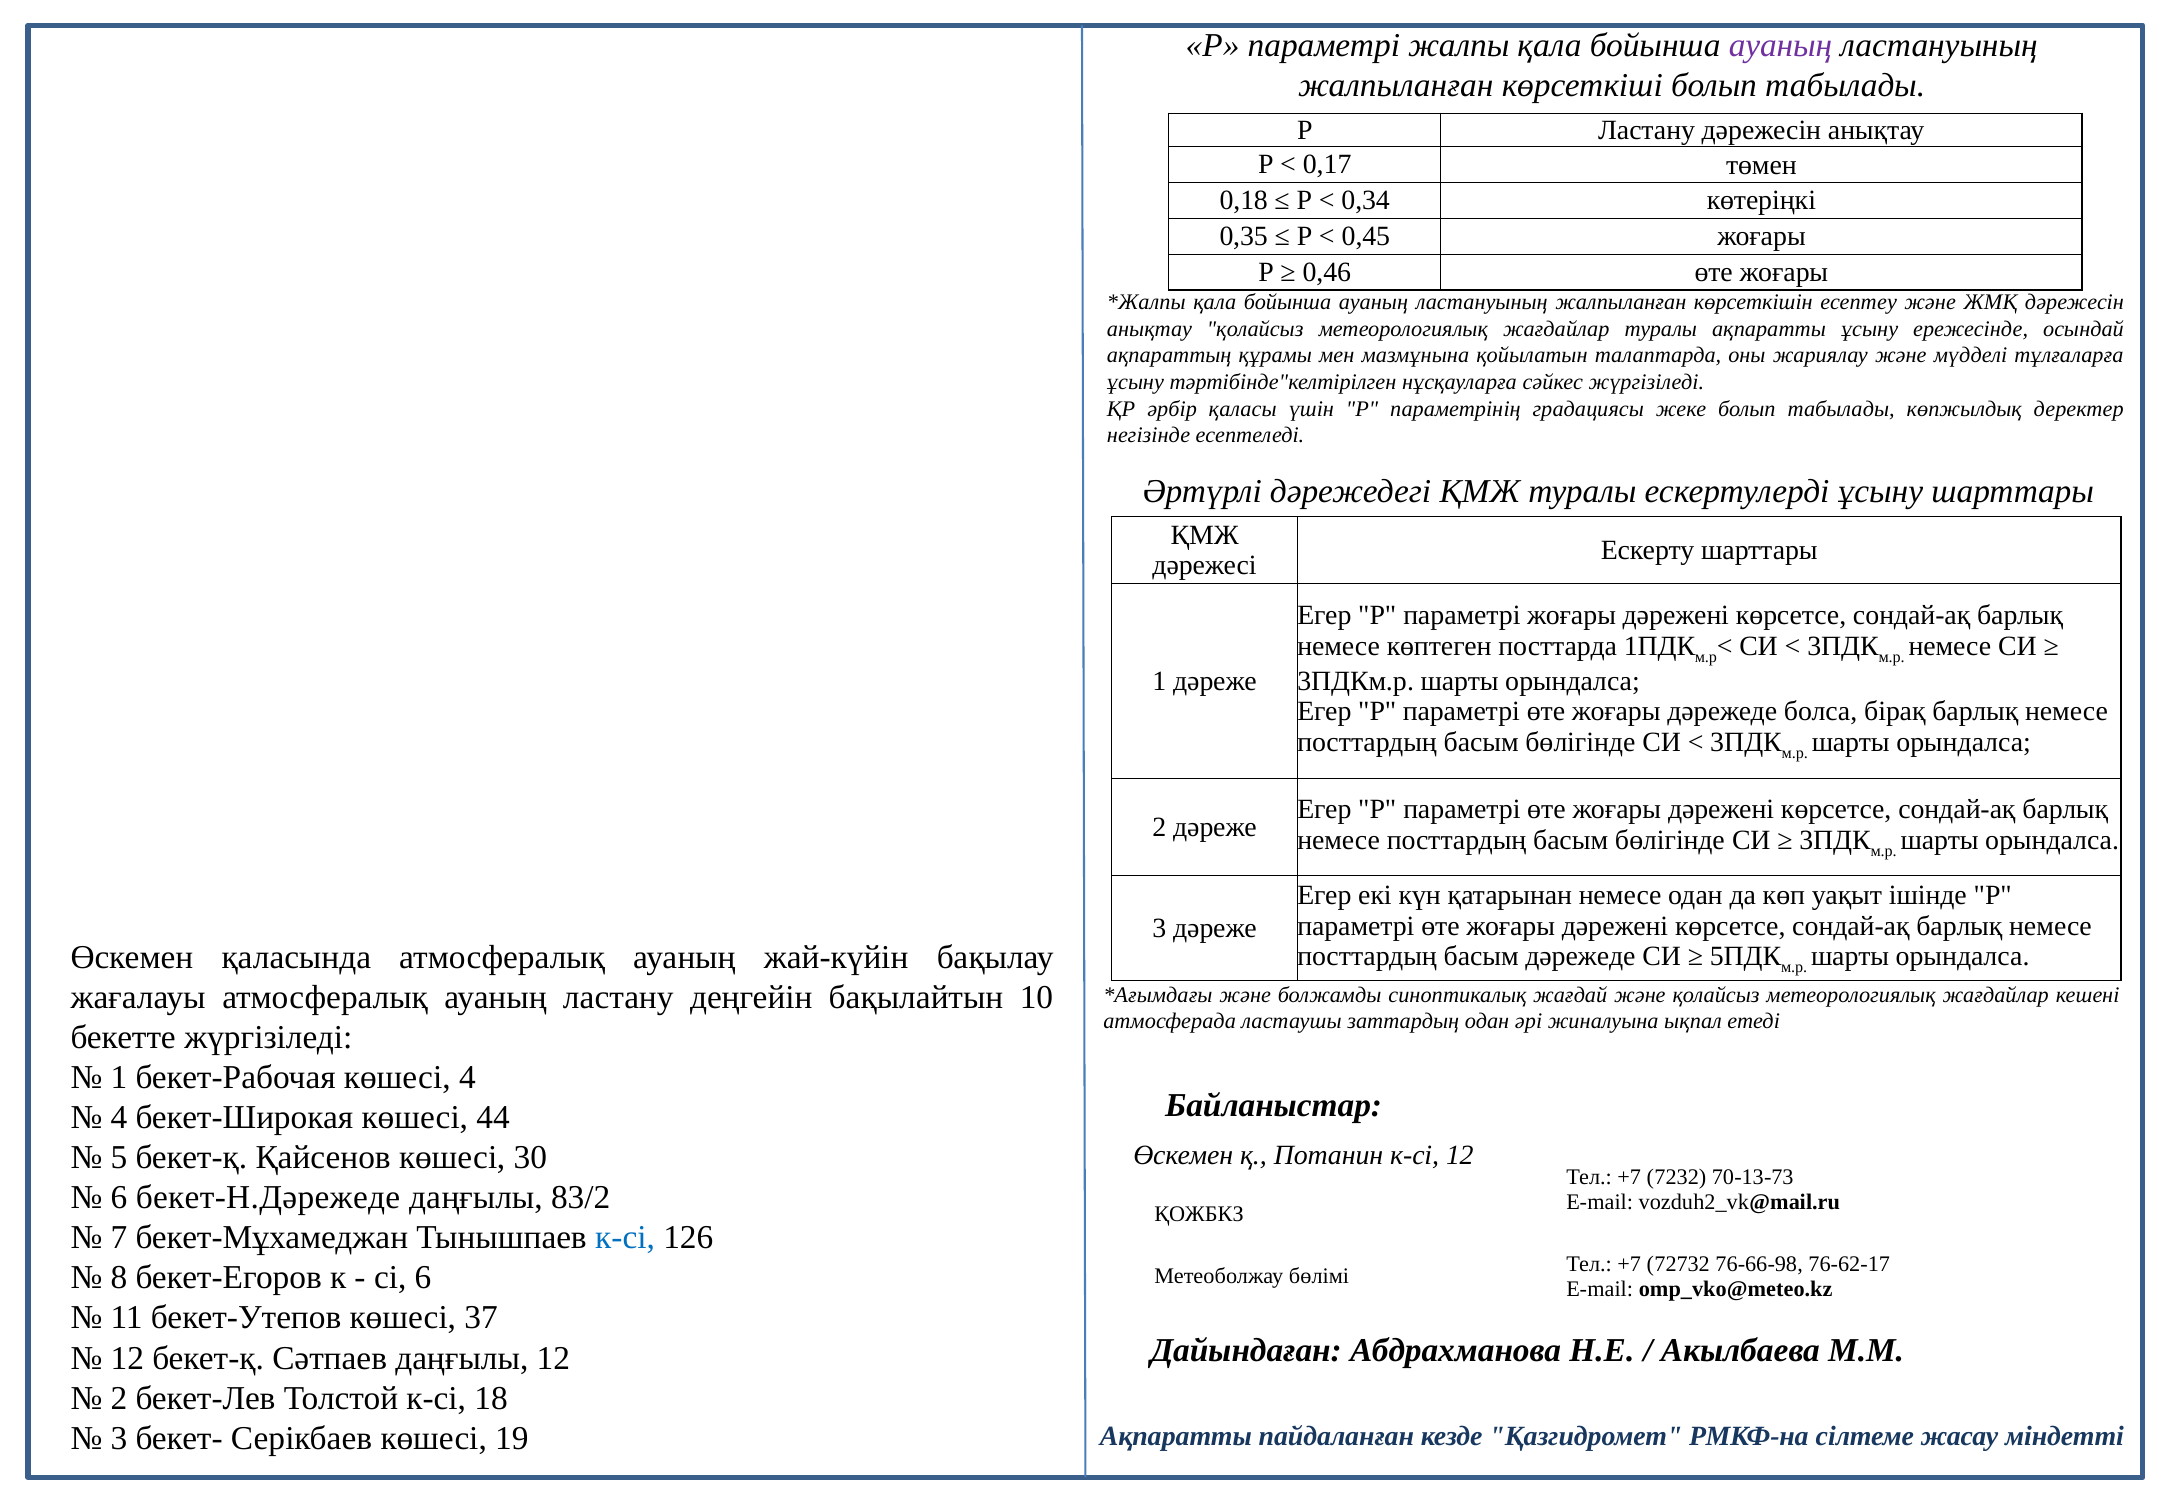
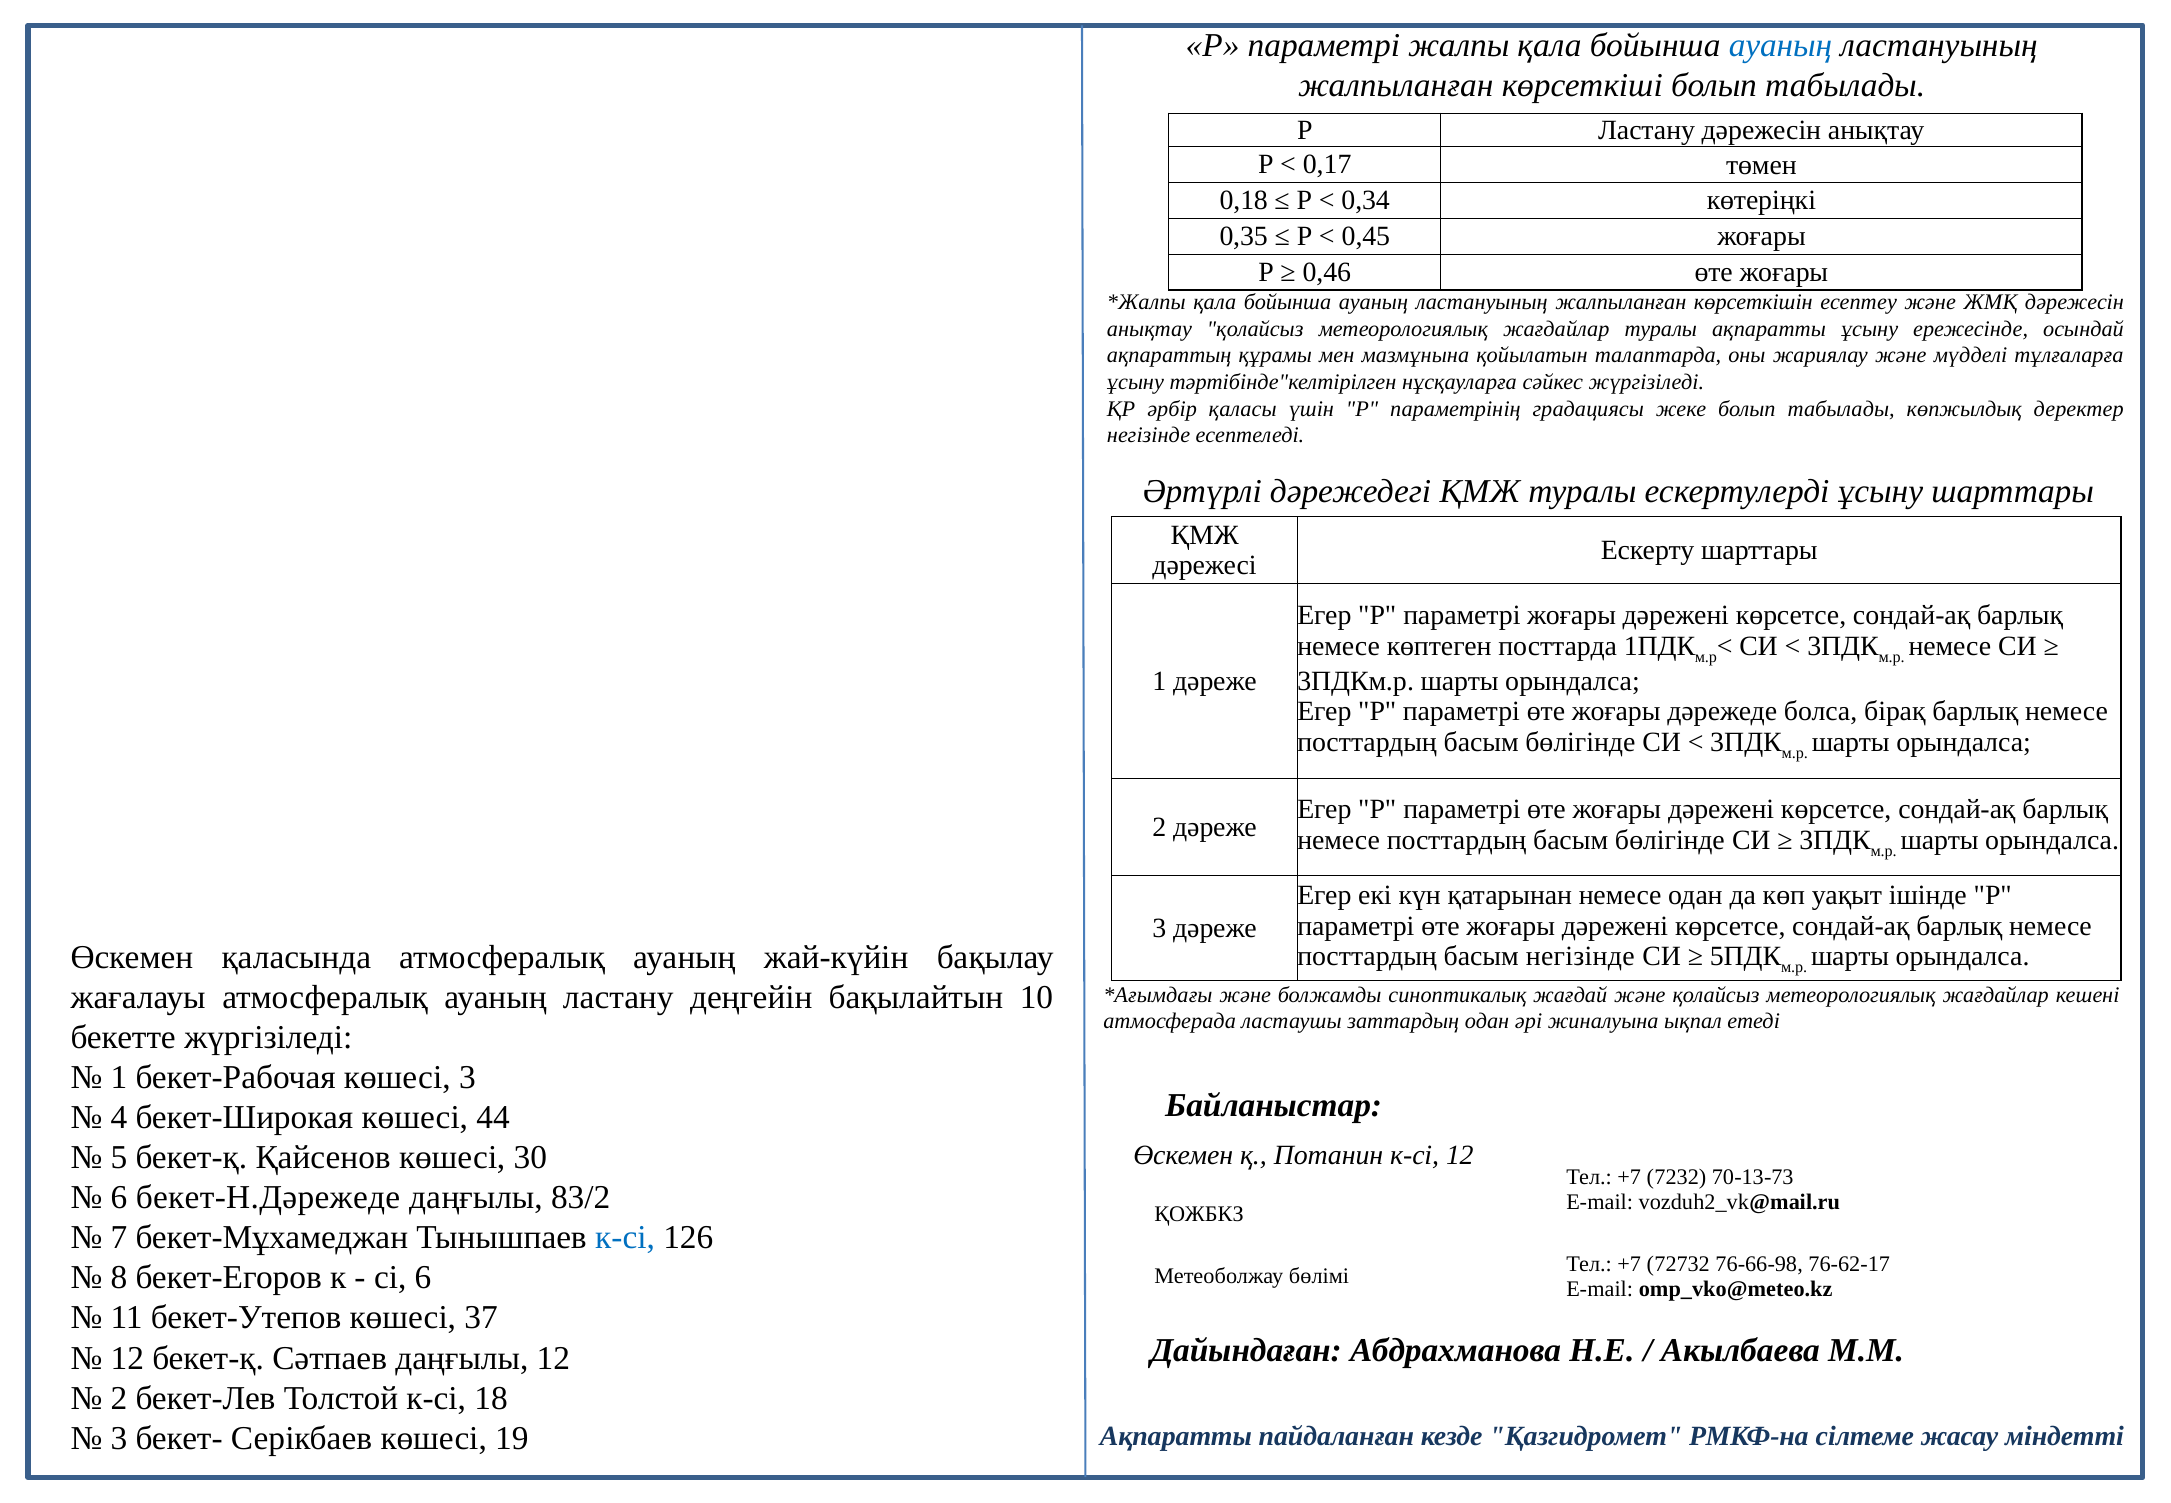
ауаның at (1781, 45) colour: purple -> blue
басым дәрежеде: дәрежеде -> негізінде
көшесі 4: 4 -> 3
